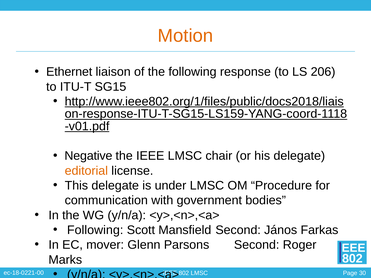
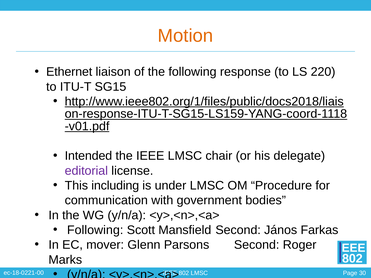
206: 206 -> 220
Negative: Negative -> Intended
editorial colour: orange -> purple
This delegate: delegate -> including
